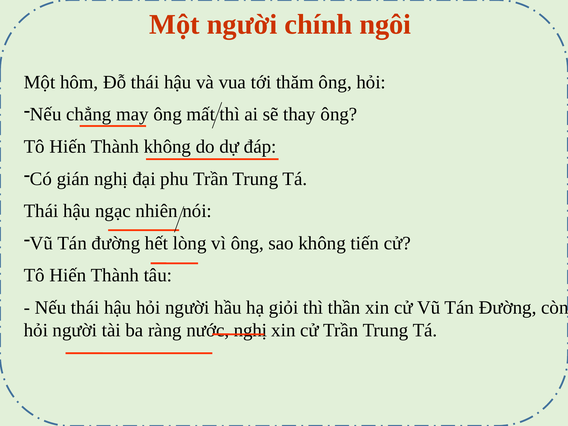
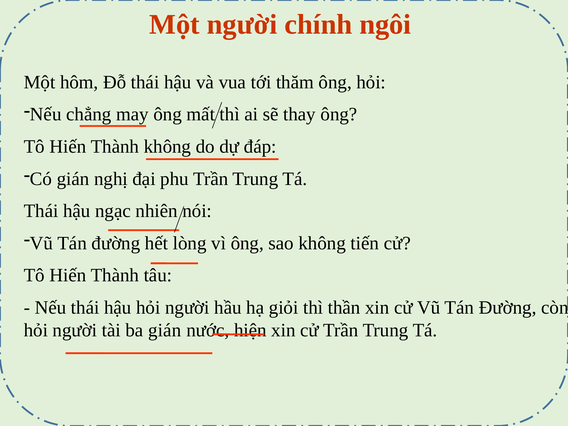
ba ràng: ràng -> gián
nước nghị: nghị -> hiện
